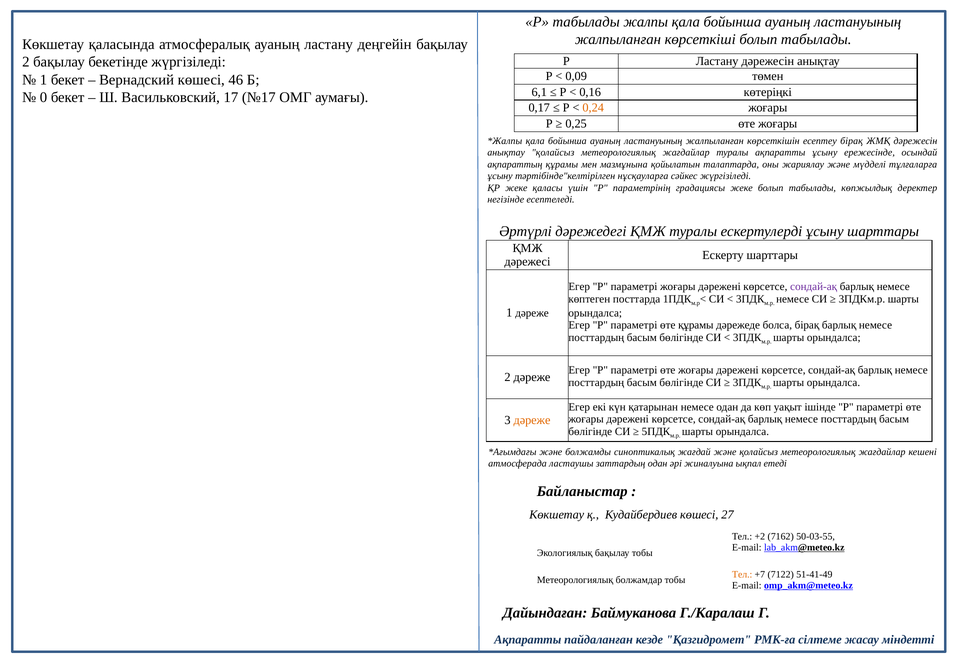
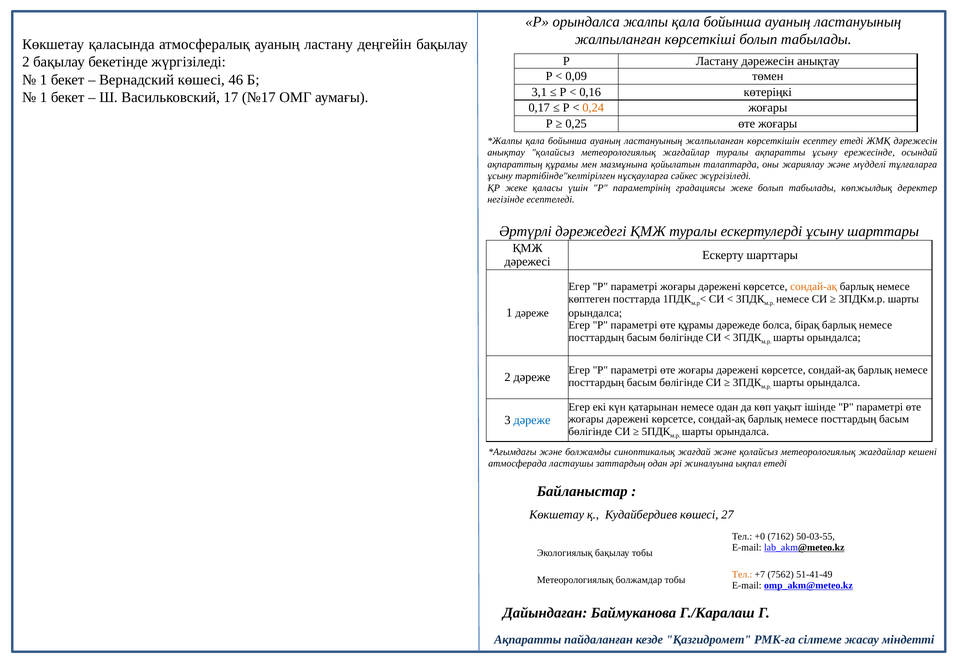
Р табылады: табылады -> орындалса
6,1: 6,1 -> 3,1
0 at (44, 97): 0 -> 1
есептеу бірақ: бірақ -> етеді
сондай-ақ at (814, 287) colour: purple -> orange
дәреже at (532, 420) colour: orange -> blue
+2: +2 -> +0
7122: 7122 -> 7562
